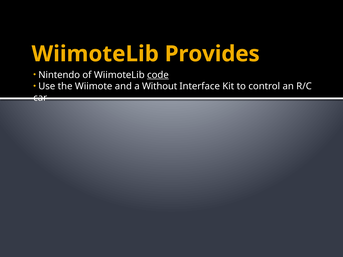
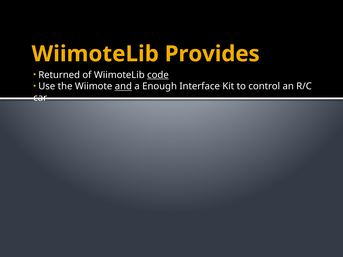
Nintendo: Nintendo -> Returned
and underline: none -> present
Without: Without -> Enough
